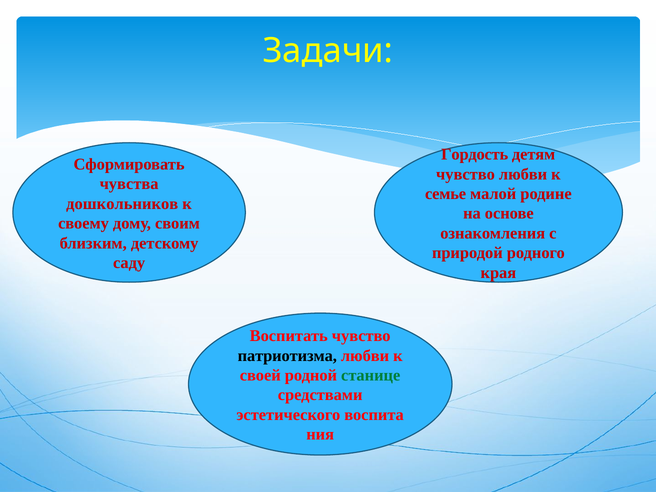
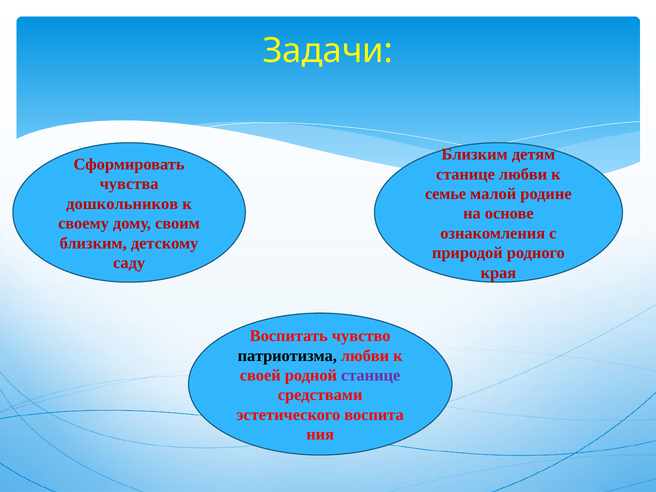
Гордость at (475, 155): Гордость -> Близким
чувство at (465, 174): чувство -> станице
станице at (371, 375) colour: green -> purple
